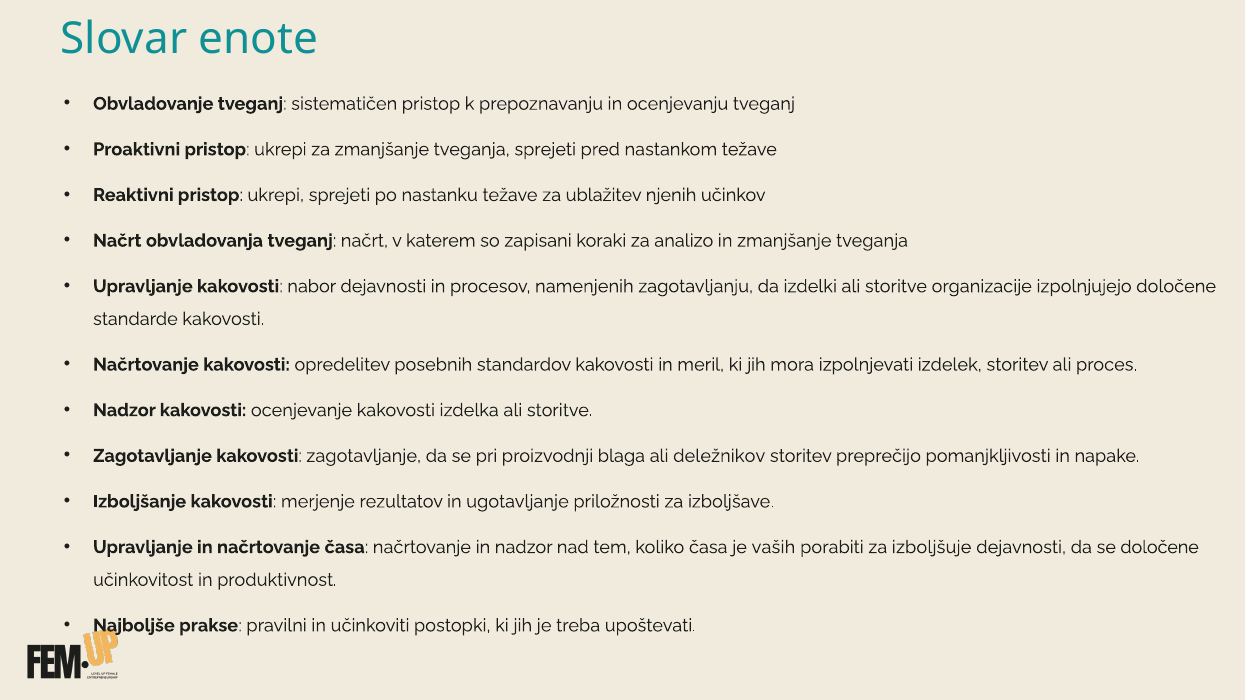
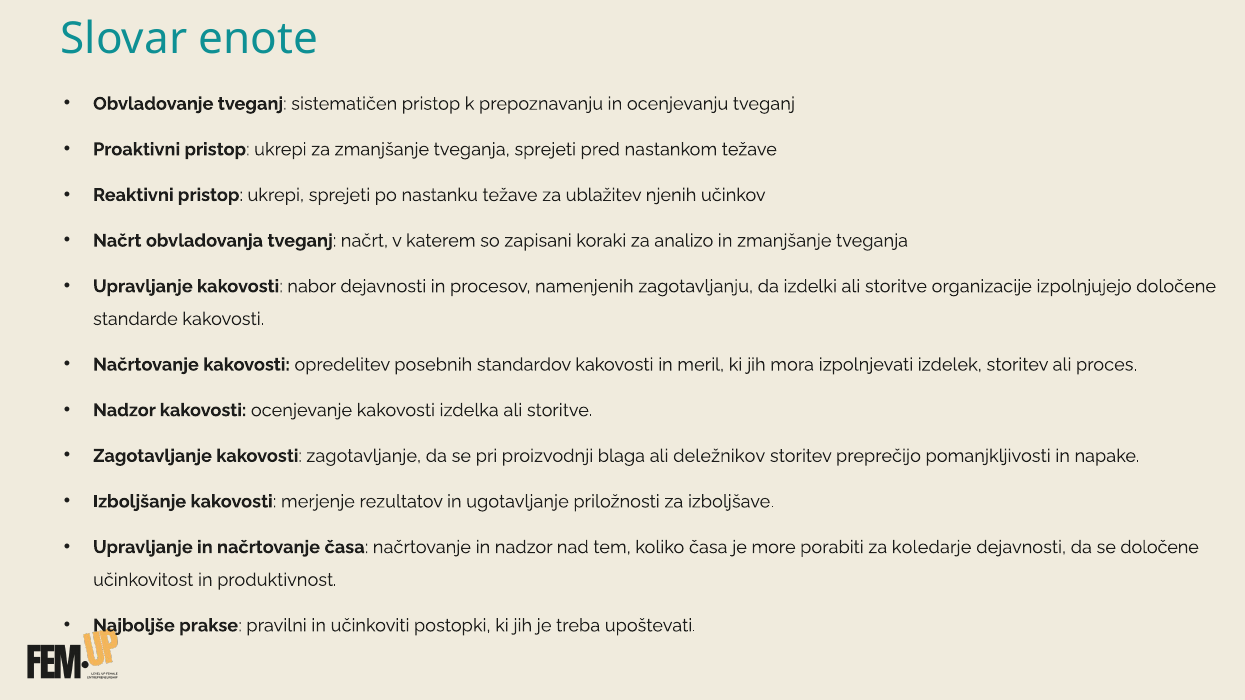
vaših: vaših -> more
izboljšuje: izboljšuje -> koledarje
